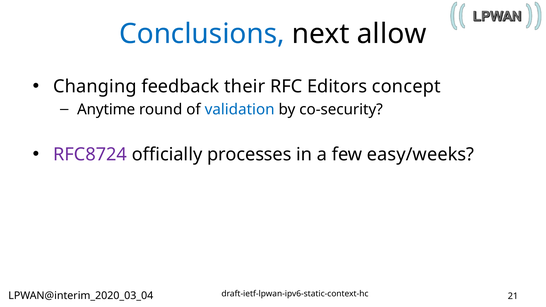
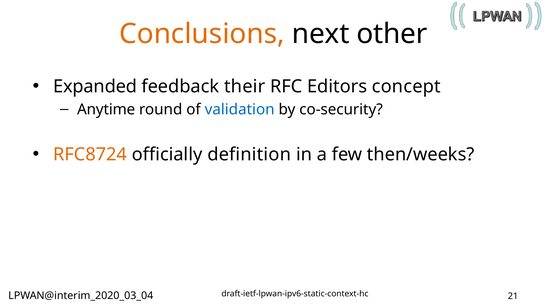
Conclusions colour: blue -> orange
allow: allow -> other
Changing: Changing -> Expanded
RFC8724 colour: purple -> orange
processes: processes -> definition
easy/weeks: easy/weeks -> then/weeks
